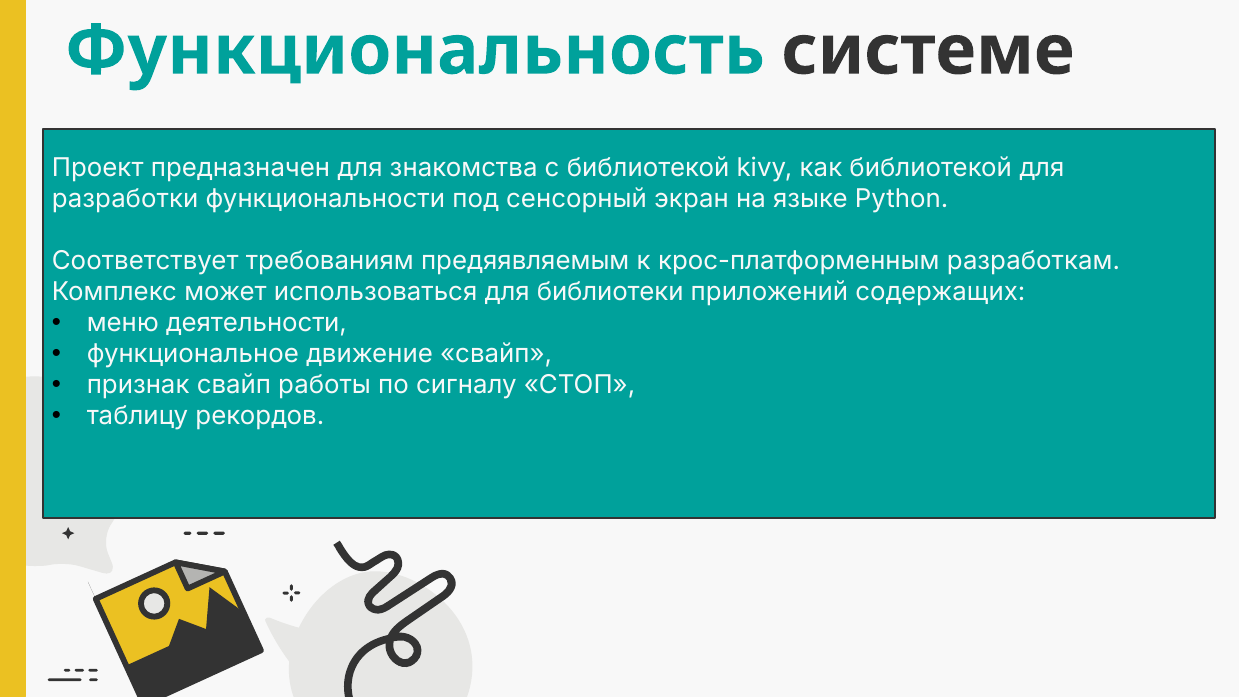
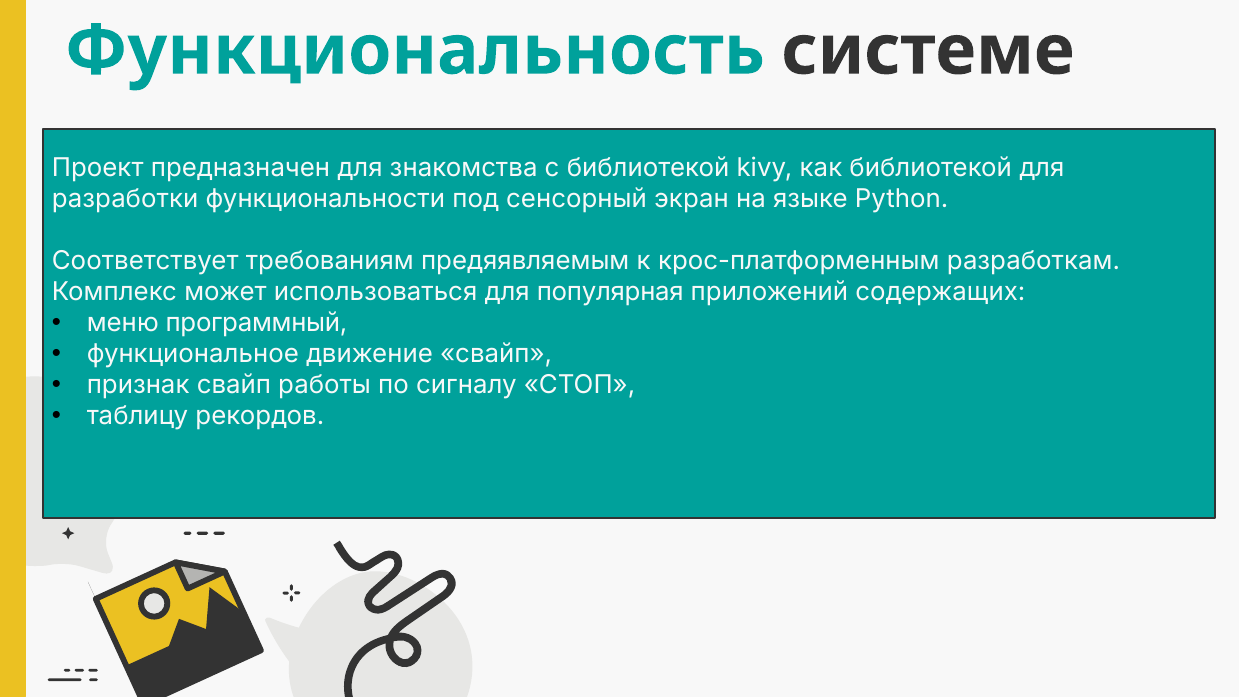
библиотеки: библиотеки -> популярная
деятельности: деятельности -> программный
